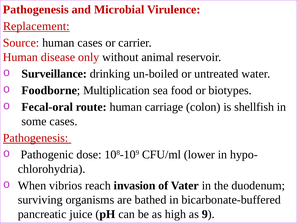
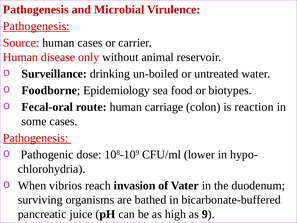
Replacement at (36, 26): Replacement -> Pathogenesis
Multiplication: Multiplication -> Epidemiology
shellfish: shellfish -> reaction
